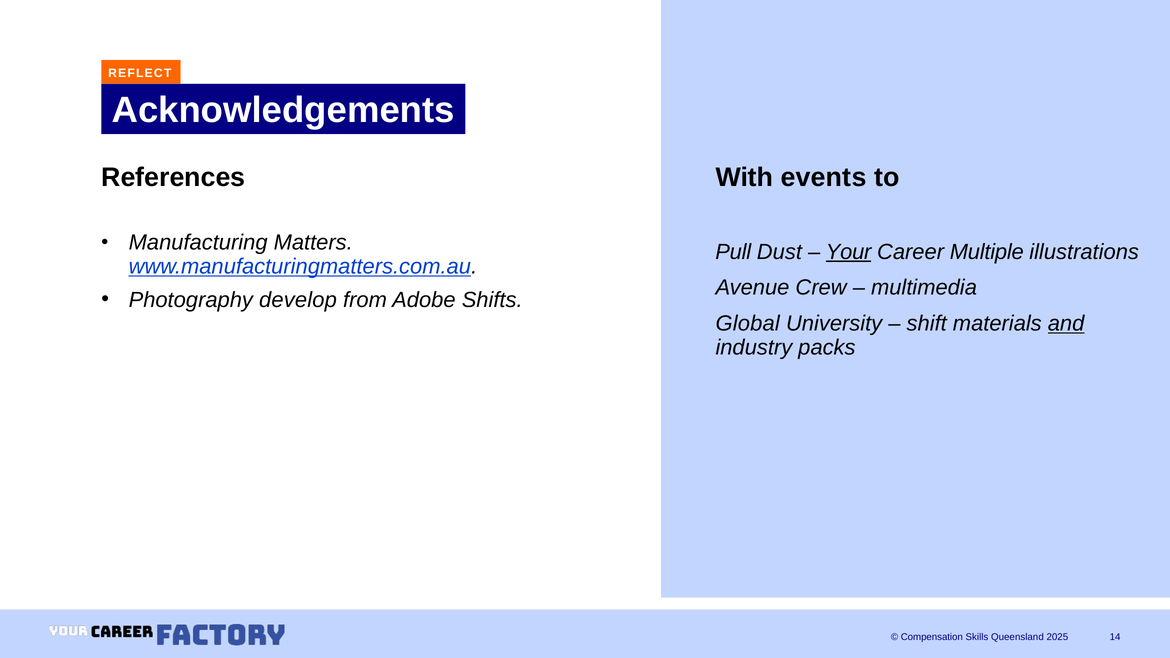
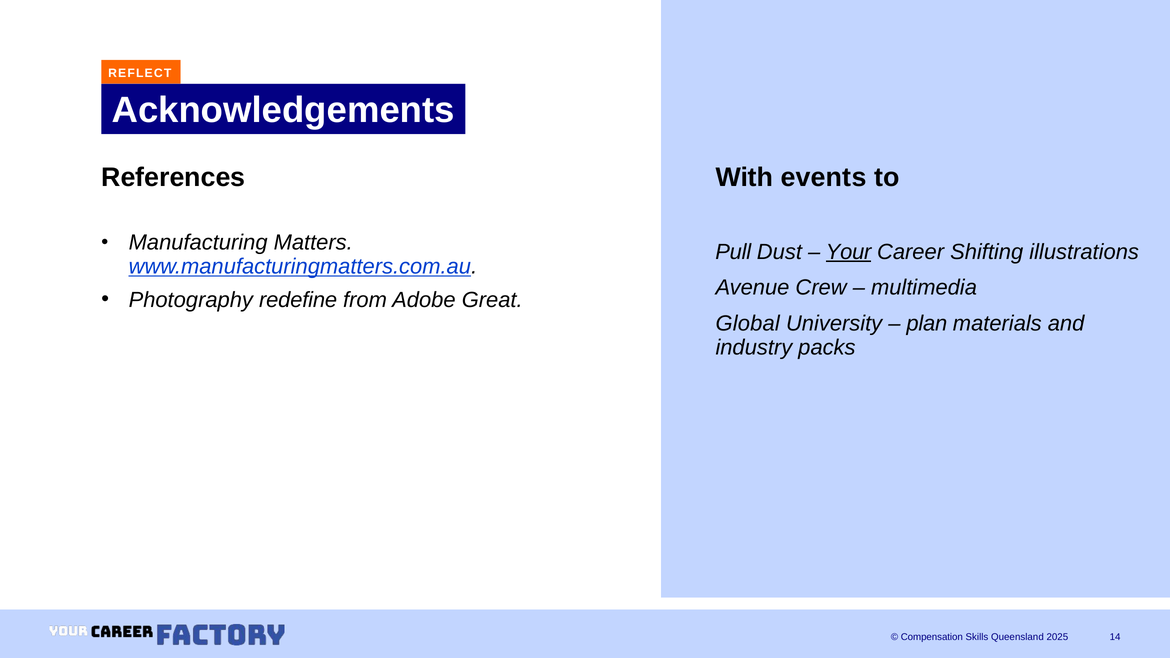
Multiple: Multiple -> Shifting
develop: develop -> redefine
Shifts: Shifts -> Great
shift: shift -> plan
and underline: present -> none
